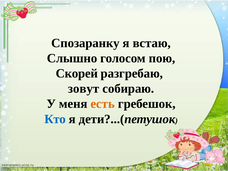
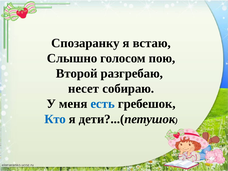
Скорей: Скорей -> Второй
зовут: зовут -> несет
есть colour: orange -> blue
